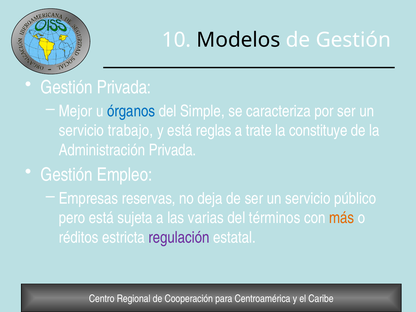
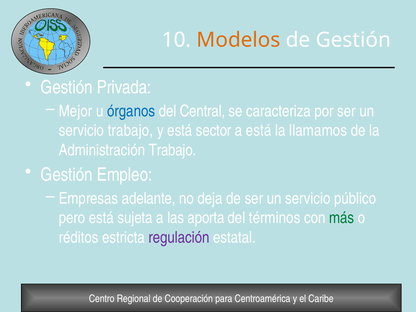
Modelos colour: black -> orange
Simple: Simple -> Central
reglas: reglas -> sector
a trate: trate -> está
constituye: constituye -> llamamos
Administración Privada: Privada -> Trabajo
reservas: reservas -> adelante
varias: varias -> aporta
más colour: orange -> green
